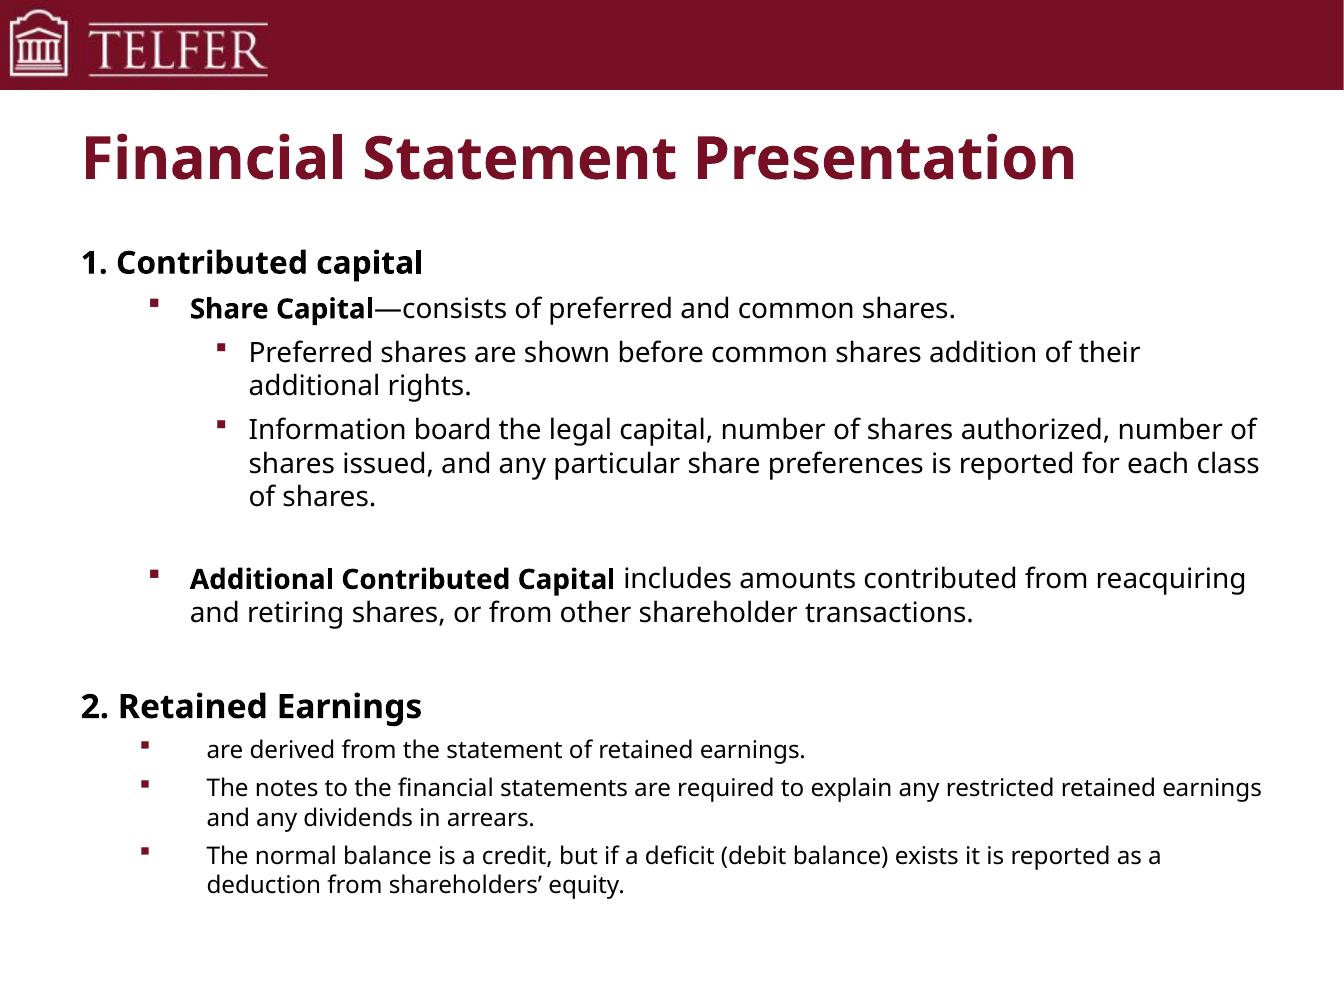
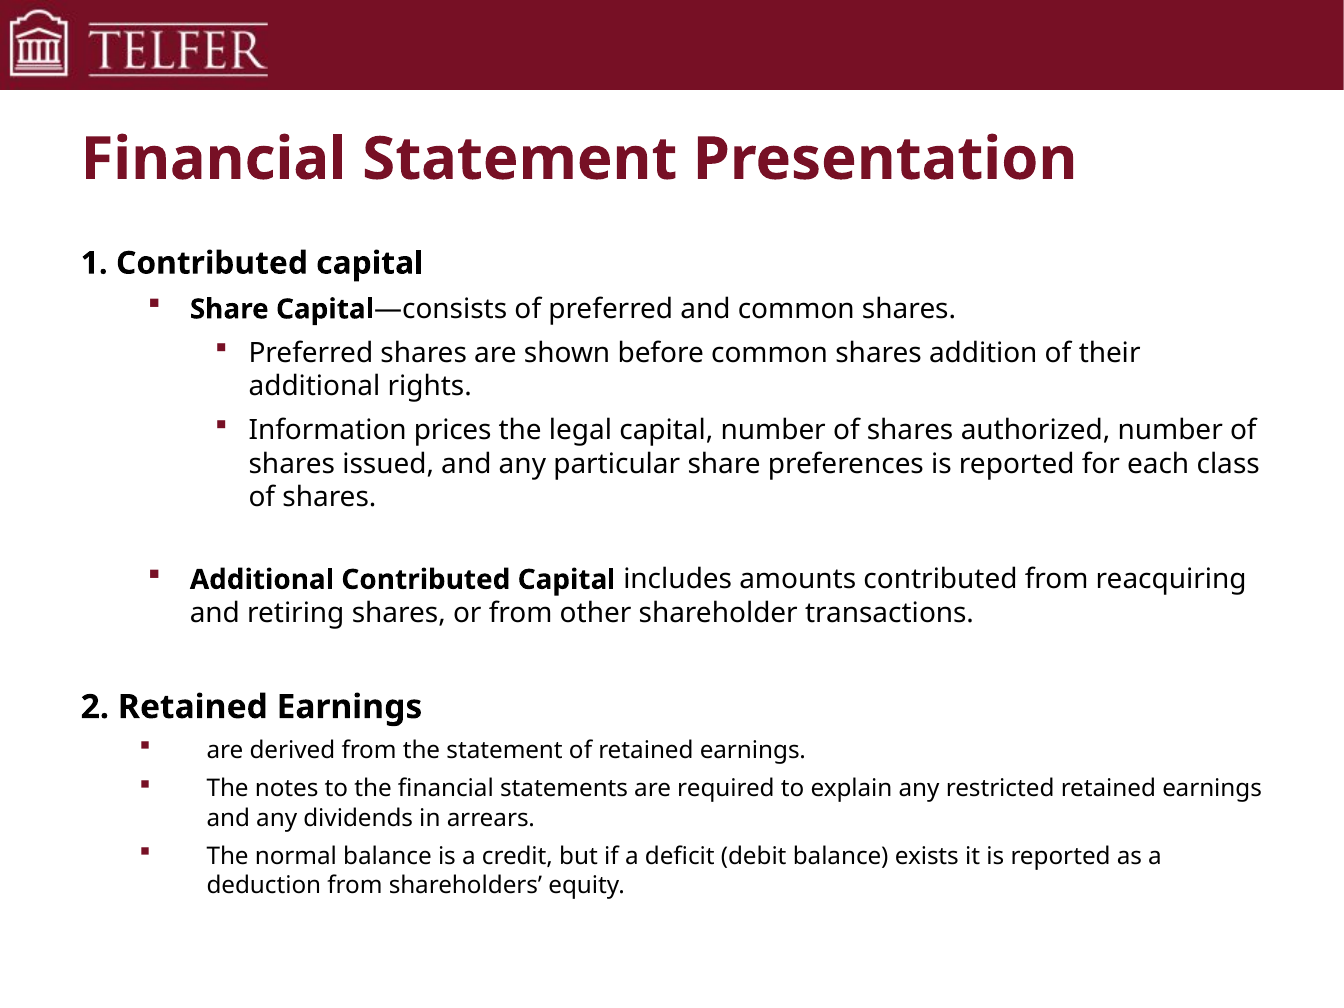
board: board -> prices
